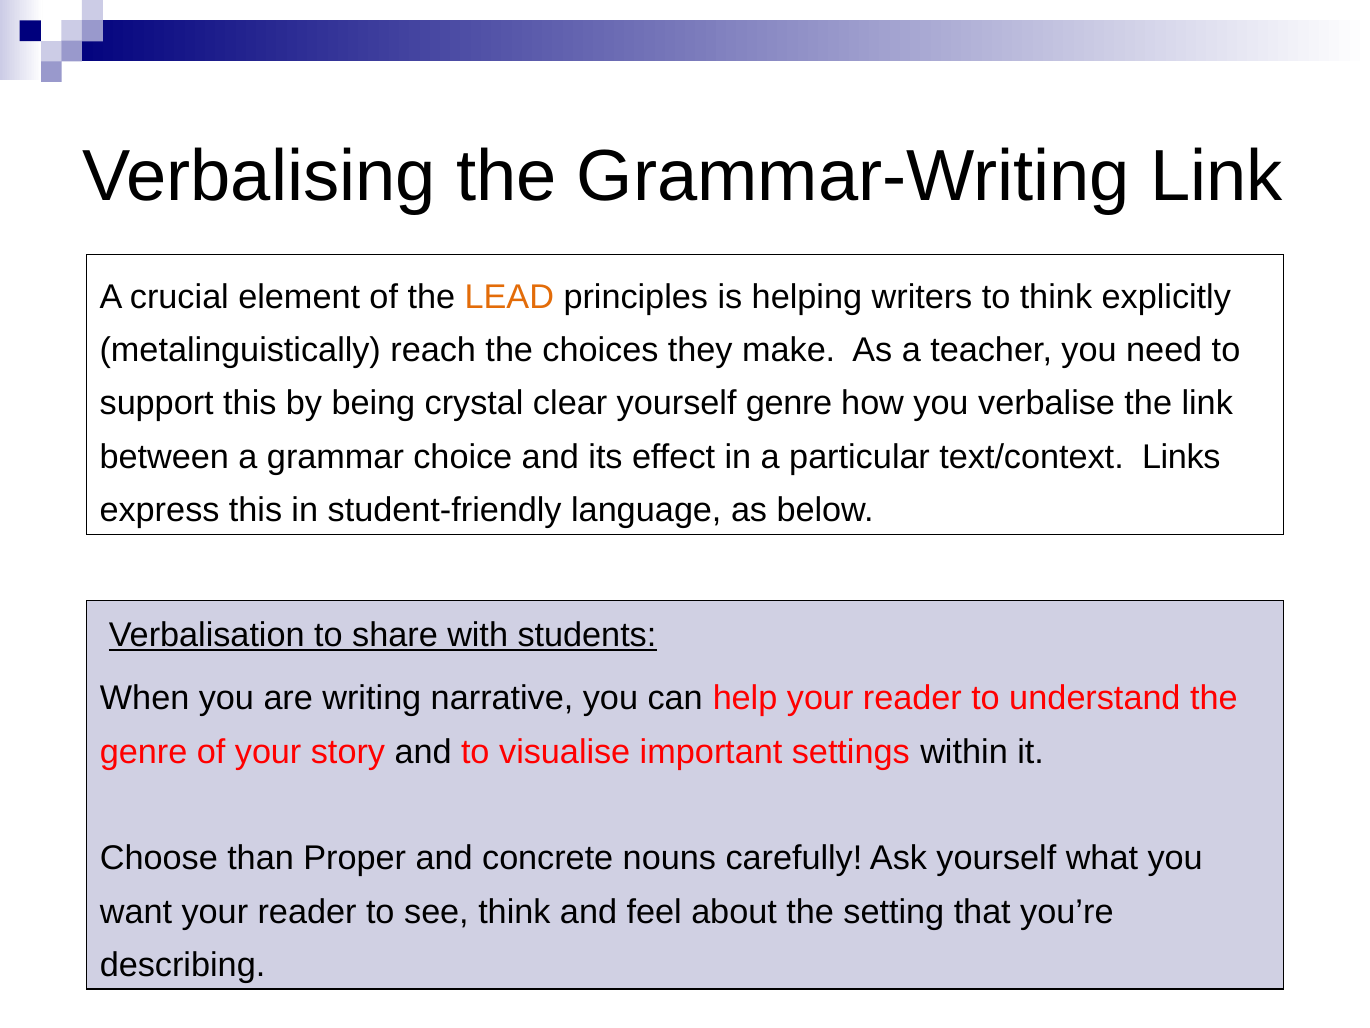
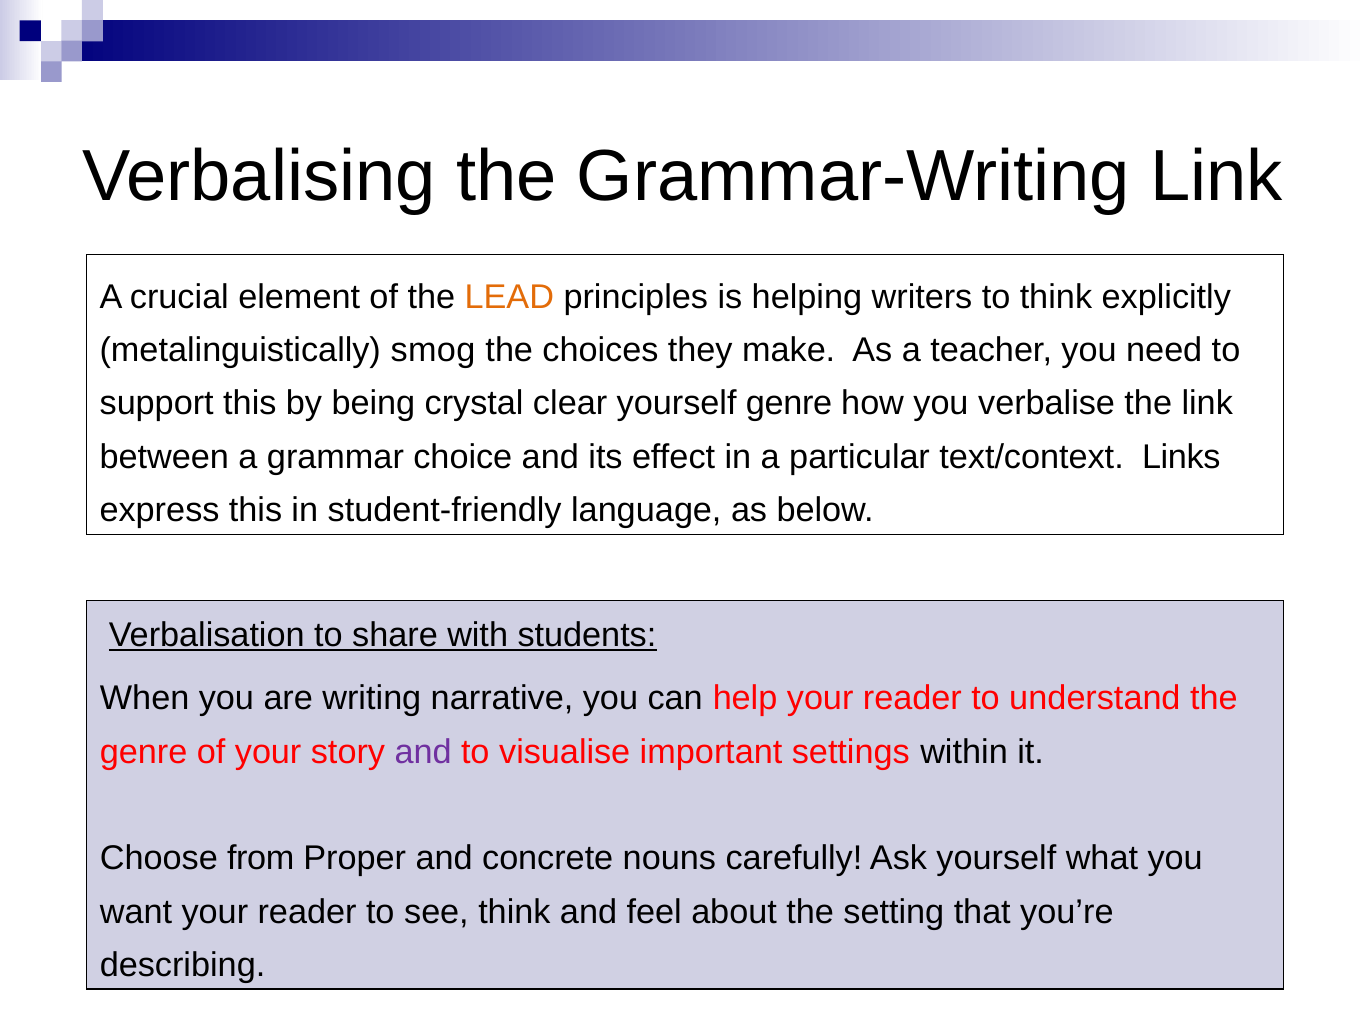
reach: reach -> smog
and at (423, 752) colour: black -> purple
than: than -> from
